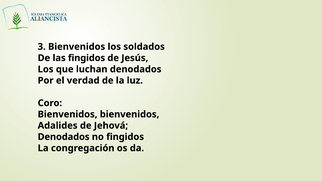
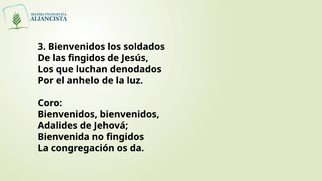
verdad: verdad -> anhelo
Denodados at (64, 137): Denodados -> Bienvenida
